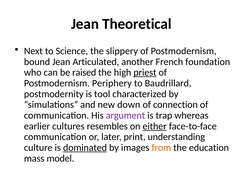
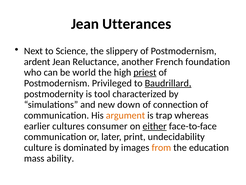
Theoretical: Theoretical -> Utterances
bound: bound -> ardent
Articulated: Articulated -> Reluctance
raised: raised -> world
Periphery: Periphery -> Privileged
Baudrillard underline: none -> present
argument colour: purple -> orange
resembles: resembles -> consumer
understanding: understanding -> undecidability
dominated underline: present -> none
model: model -> ability
